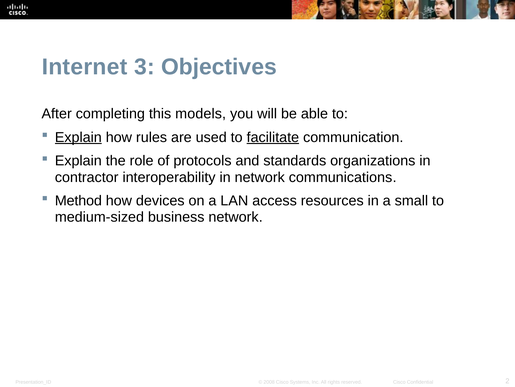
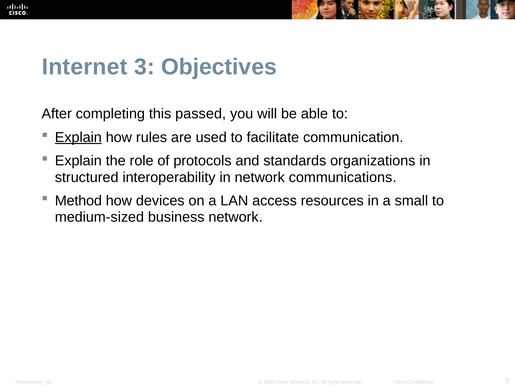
models: models -> passed
facilitate underline: present -> none
contractor: contractor -> structured
